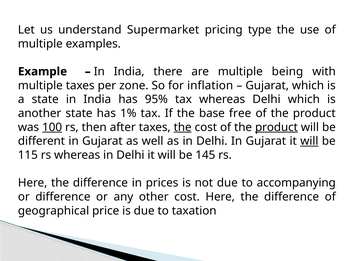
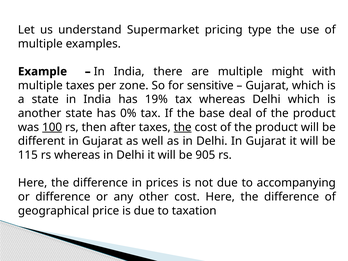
being: being -> might
inflation: inflation -> sensitive
95%: 95% -> 19%
1%: 1% -> 0%
free: free -> deal
product at (276, 127) underline: present -> none
will at (309, 141) underline: present -> none
145: 145 -> 905
